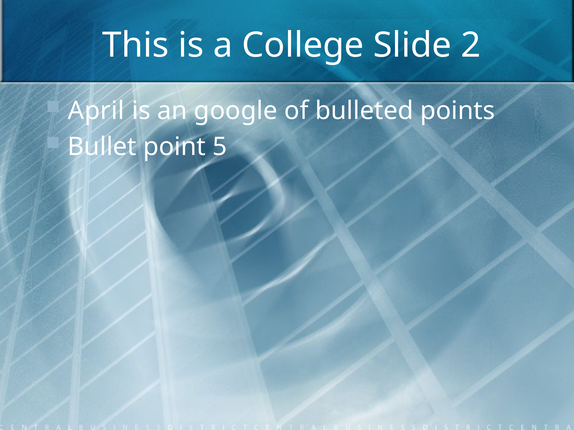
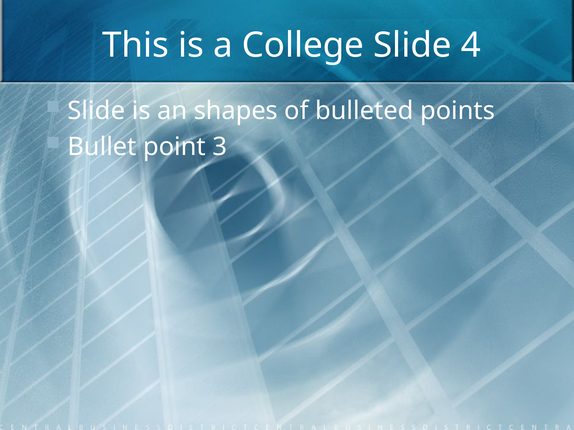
2: 2 -> 4
April at (96, 111): April -> Slide
google: google -> shapes
5: 5 -> 3
